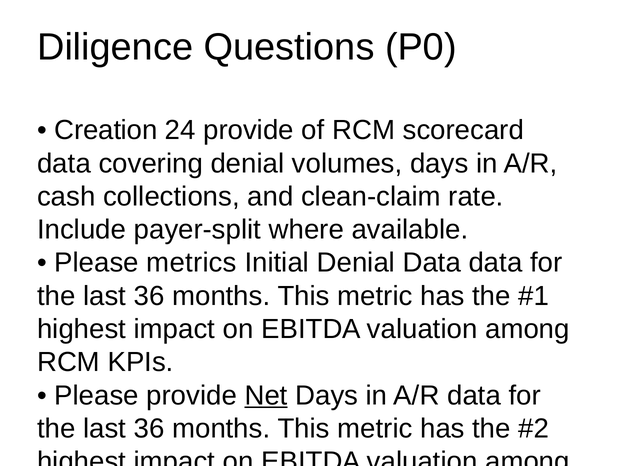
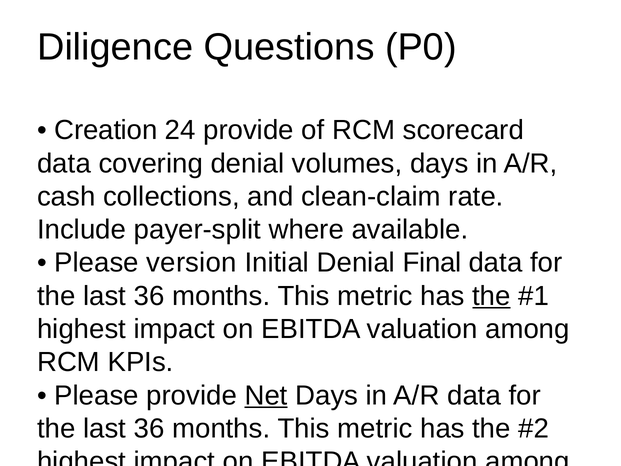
metrics: metrics -> version
Denial Data: Data -> Final
the at (492, 296) underline: none -> present
